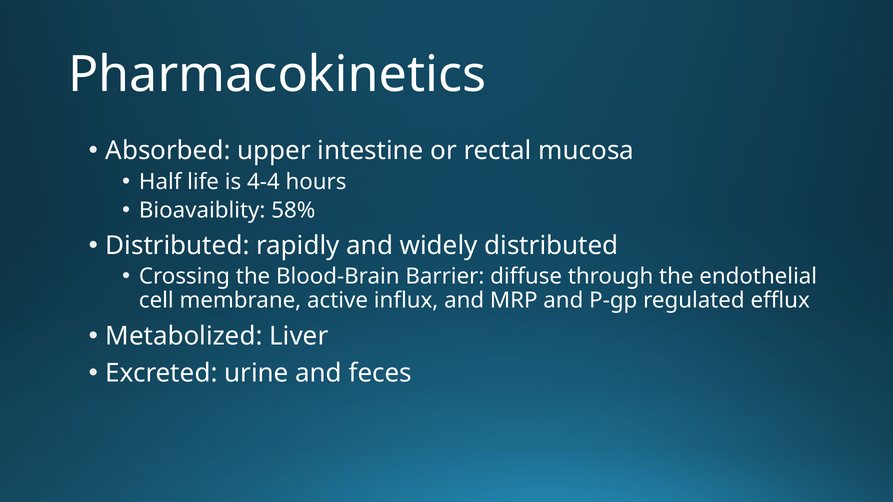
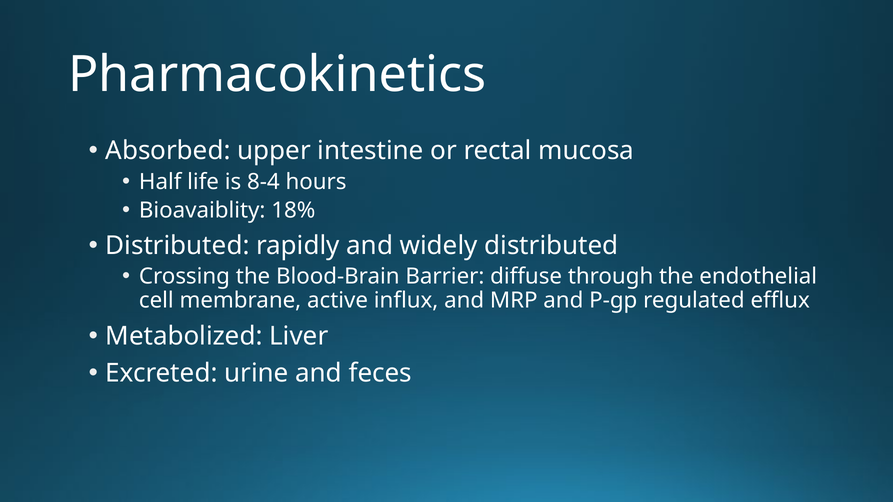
4-4: 4-4 -> 8-4
58%: 58% -> 18%
